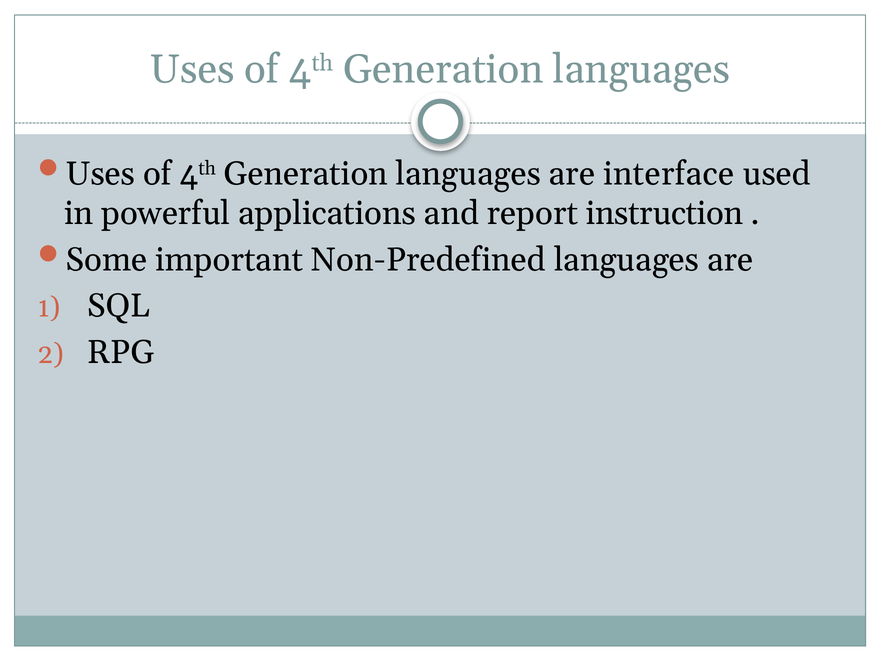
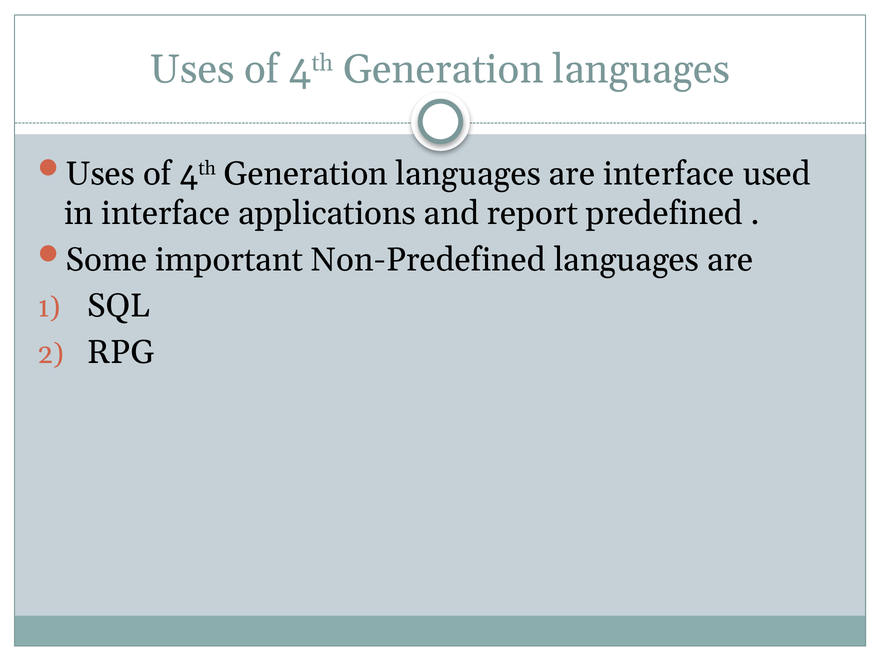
in powerful: powerful -> interface
instruction: instruction -> predefined
